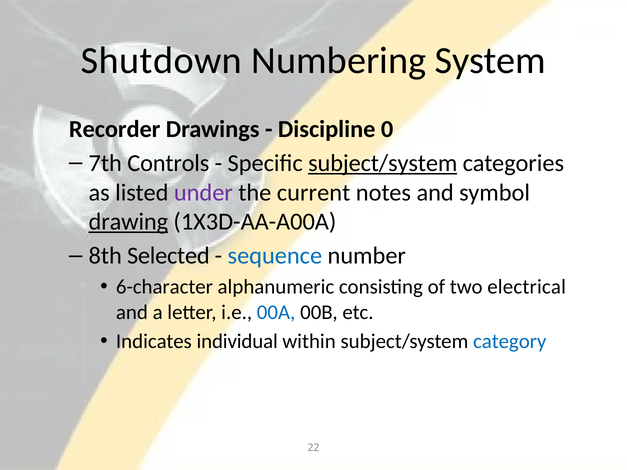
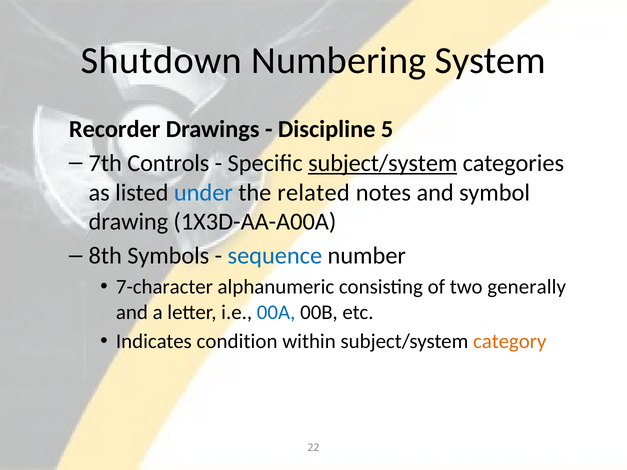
0: 0 -> 5
under colour: purple -> blue
current: current -> related
drawing underline: present -> none
Selected: Selected -> Symbols
6-character: 6-character -> 7-character
electrical: electrical -> generally
individual: individual -> condition
category colour: blue -> orange
